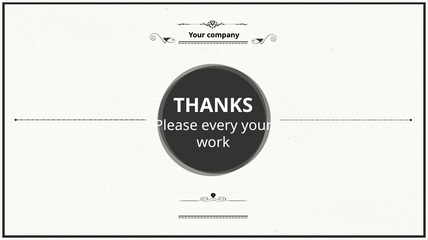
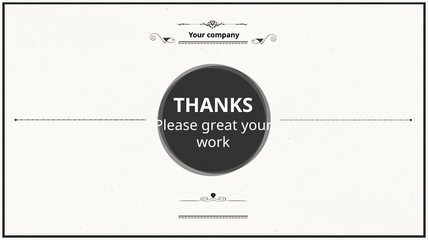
every: every -> great
